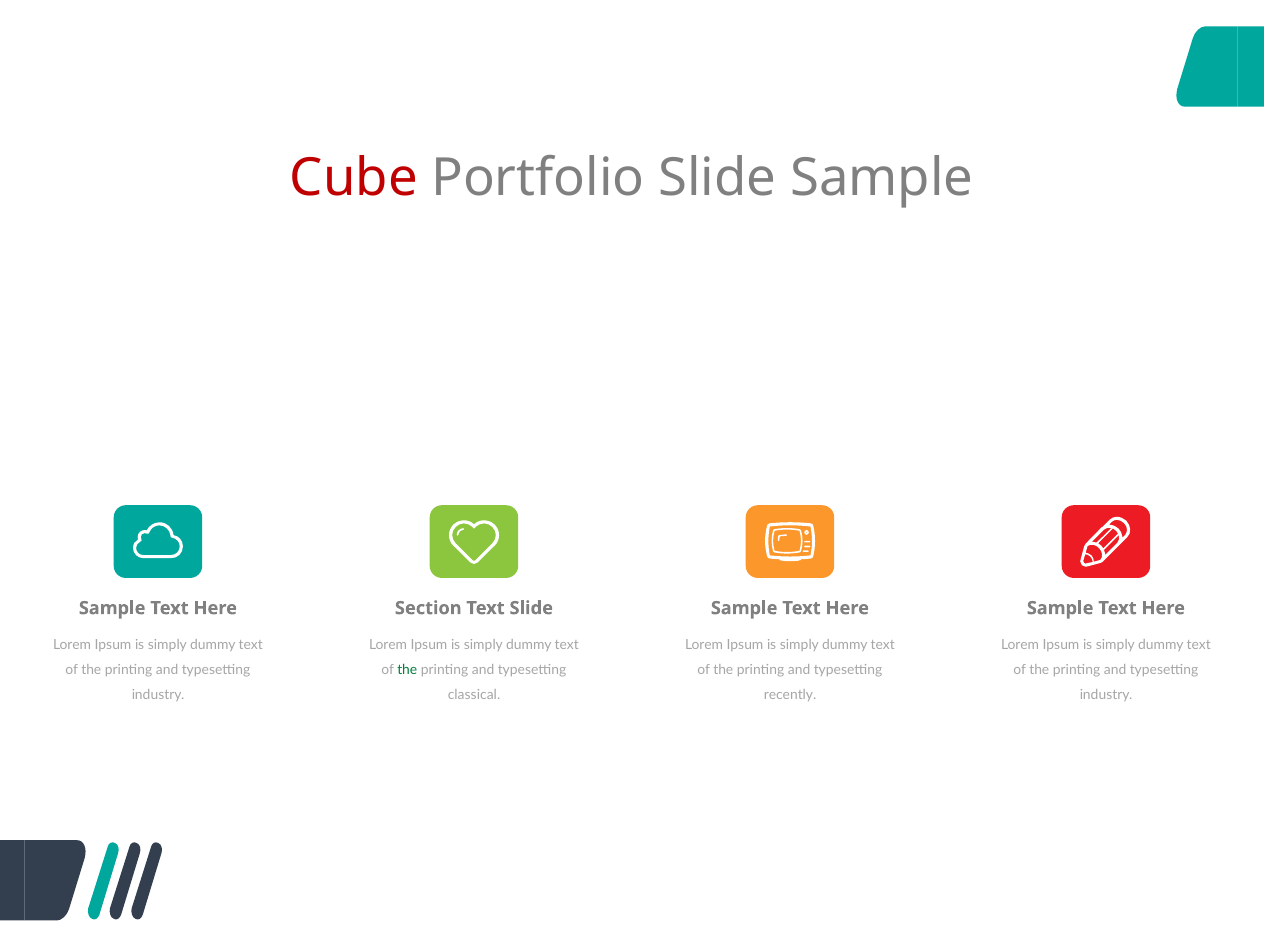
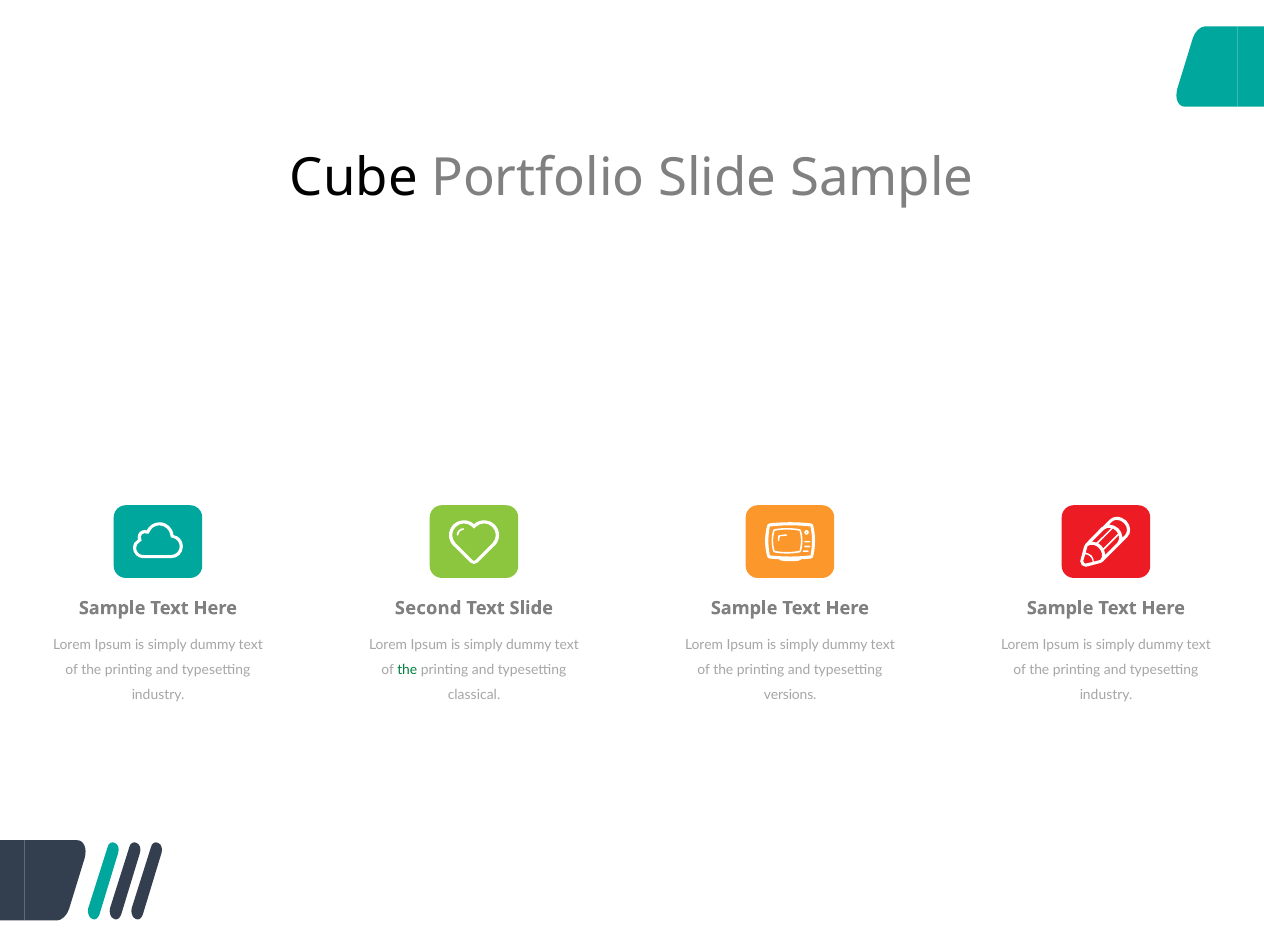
Cube colour: red -> black
Section: Section -> Second
recently: recently -> versions
